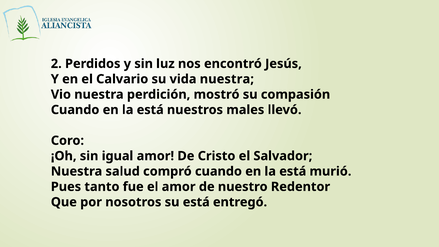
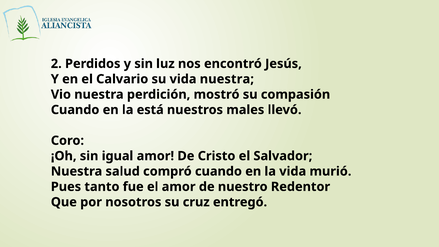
está at (293, 171): está -> vida
su está: está -> cruz
